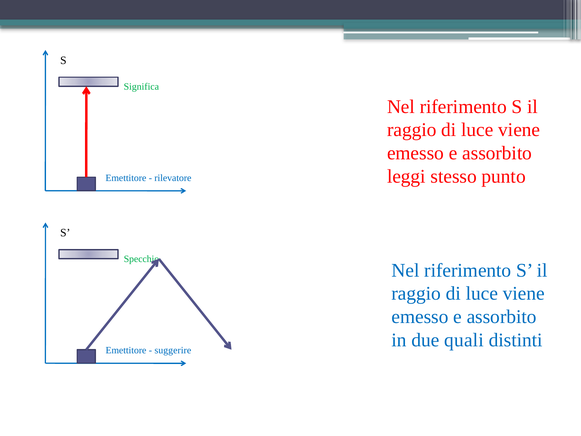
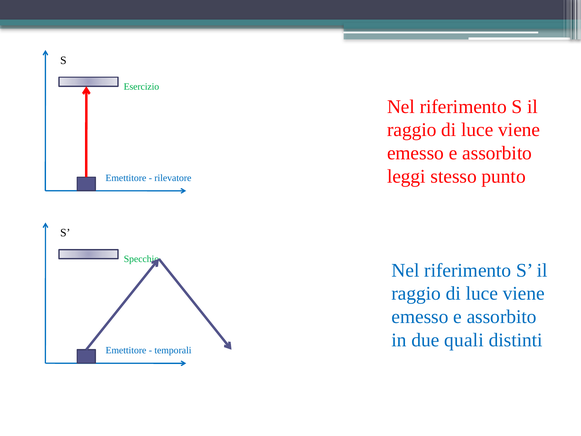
Significa: Significa -> Esercizio
suggerire: suggerire -> temporali
